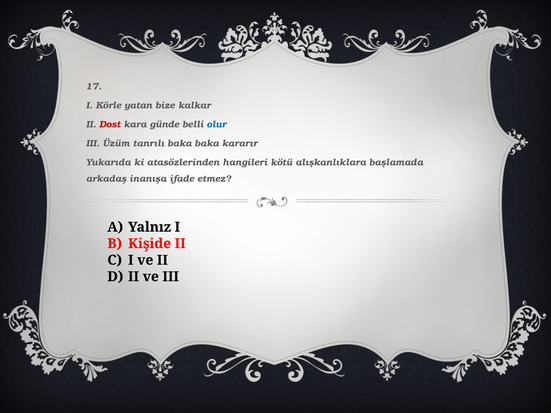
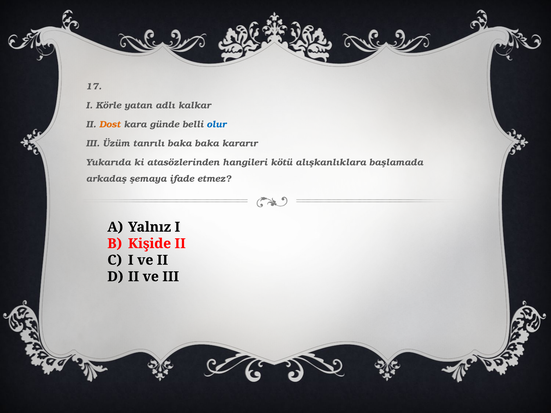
bize: bize -> adlı
Dost colour: red -> orange
inanışa: inanışa -> şemaya
